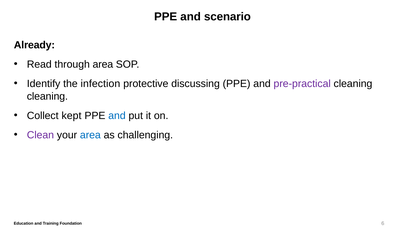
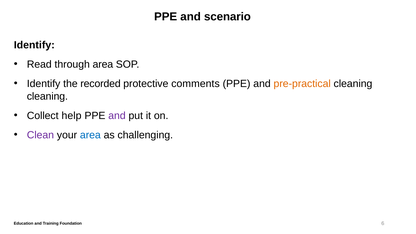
Already at (34, 45): Already -> Identify
infection: infection -> recorded
discussing: discussing -> comments
pre-practical colour: purple -> orange
kept: kept -> help
and at (117, 116) colour: blue -> purple
